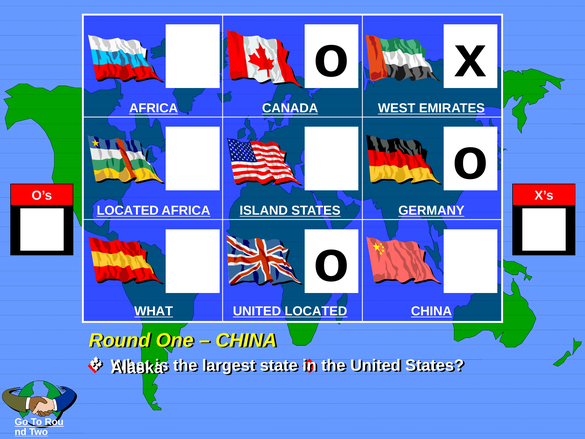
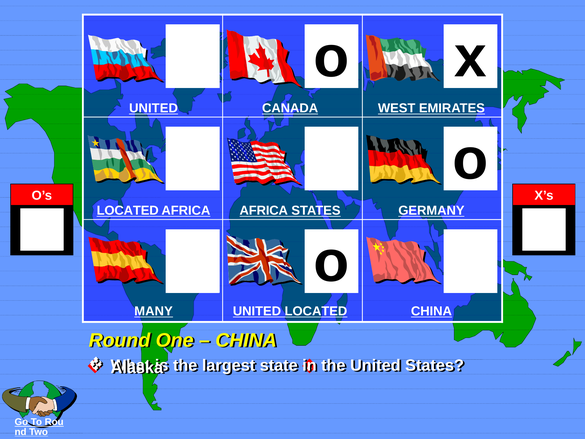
AFRICA at (154, 108): AFRICA -> UNITED
AFRICA ISLAND: ISLAND -> AFRICA
WHAT at (154, 311): WHAT -> MANY
